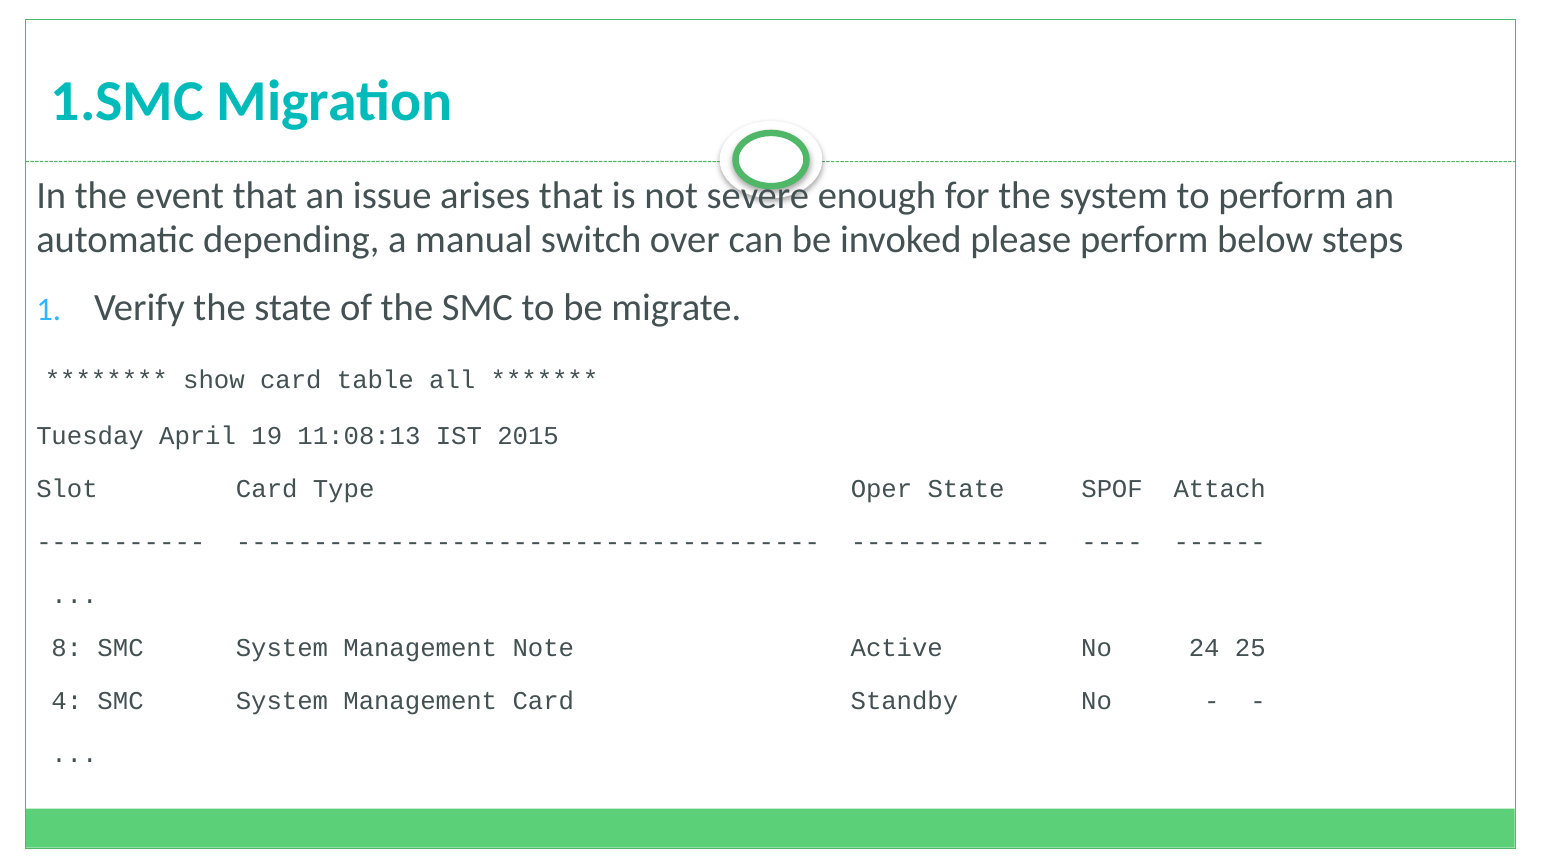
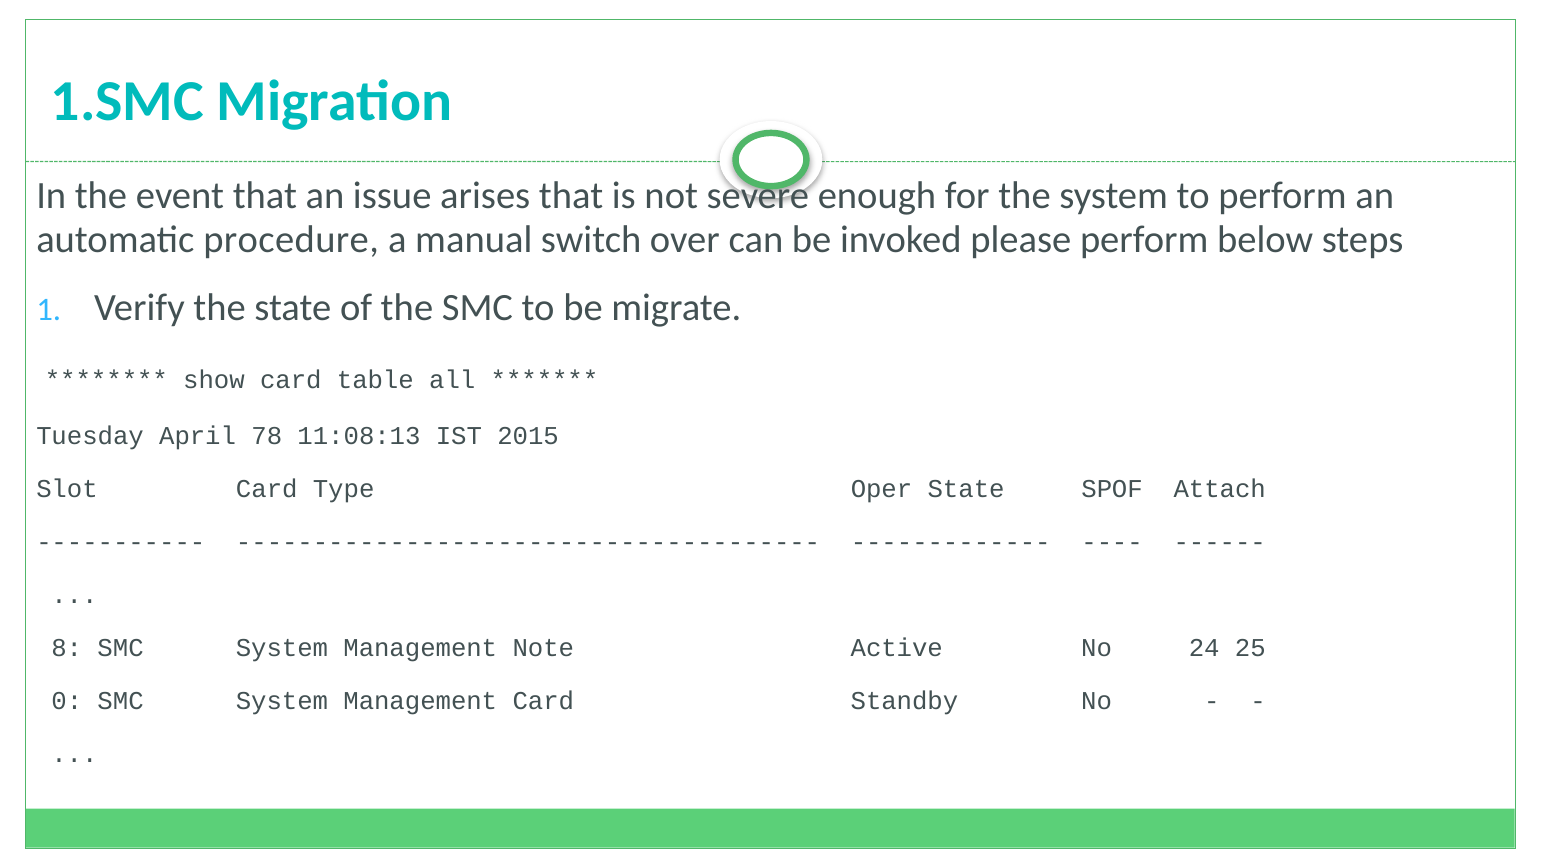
depending: depending -> procedure
19: 19 -> 78
4: 4 -> 0
